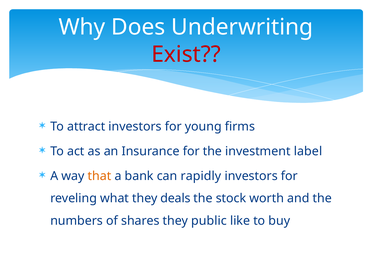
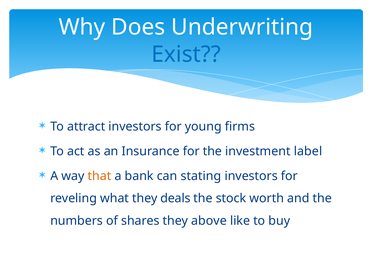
Exist colour: red -> blue
rapidly: rapidly -> stating
public: public -> above
